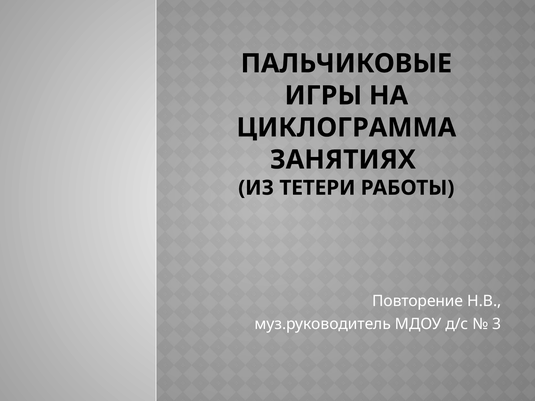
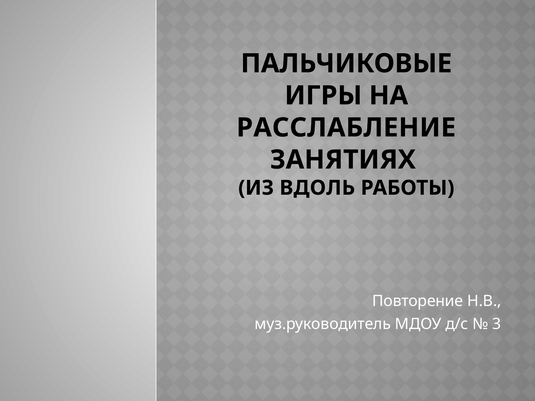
ЦИКЛОГРАММА: ЦИКЛОГРАММА -> РАССЛАБЛЕНИЕ
ТЕТЕРИ: ТЕТЕРИ -> ВДОЛЬ
